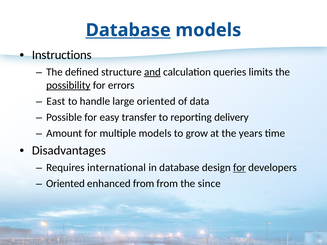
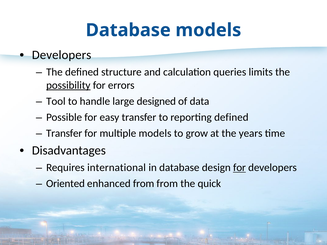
Database at (128, 30) underline: present -> none
Instructions at (62, 55): Instructions -> Developers
and underline: present -> none
East: East -> Tool
large oriented: oriented -> designed
reporting delivery: delivery -> defined
Amount at (64, 133): Amount -> Transfer
since: since -> quick
